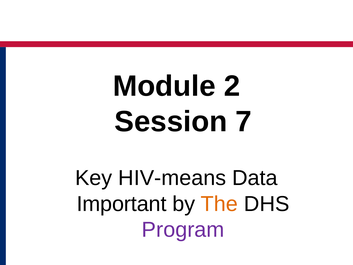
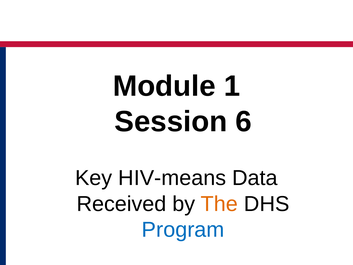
2: 2 -> 1
7: 7 -> 6
Important: Important -> Received
Program colour: purple -> blue
